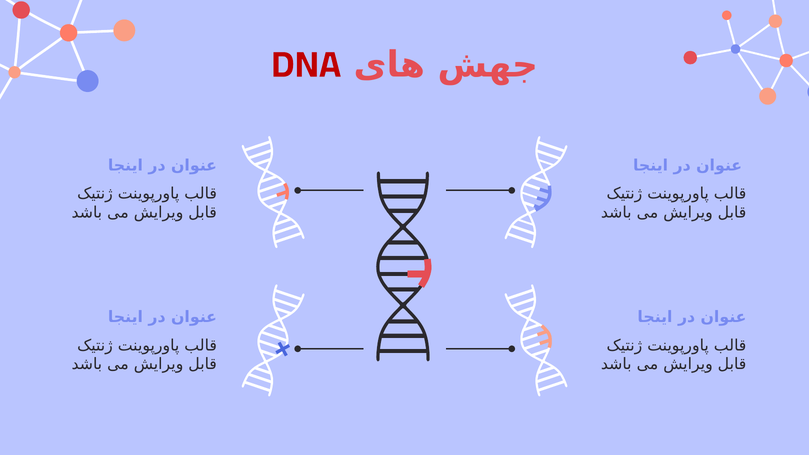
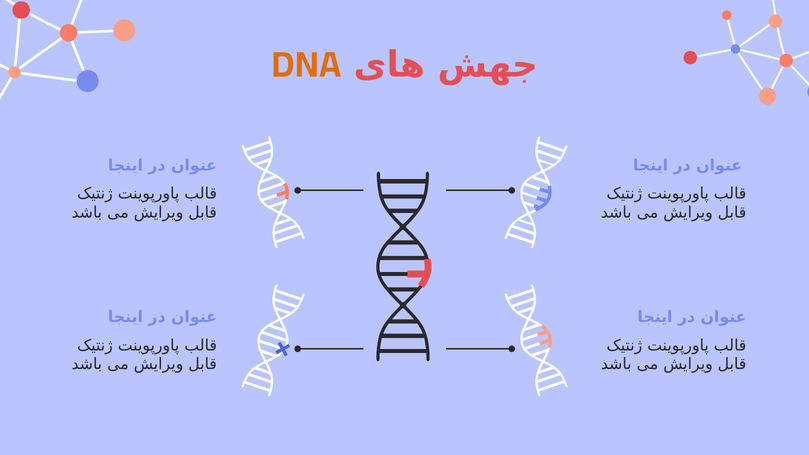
DNA colour: red -> orange
